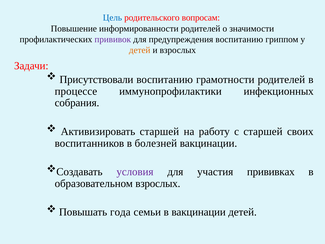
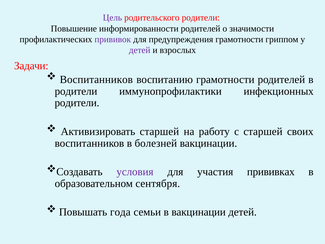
Цель colour: blue -> purple
родительского вопросам: вопросам -> родители
предупреждения воспитанию: воспитанию -> грамотности
детей at (140, 50) colour: orange -> purple
Присутствовали at (96, 79): Присутствовали -> Воспитанников
процессе at (76, 91): процессе -> родители
собрания at (77, 103): собрания -> родители
образовательном взрослых: взрослых -> сентября
